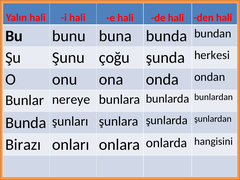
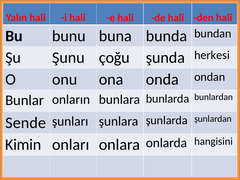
nereye: nereye -> onların
Bunda at (26, 123): Bunda -> Sende
Birazı: Birazı -> Kimin
